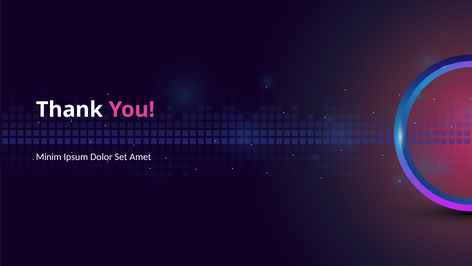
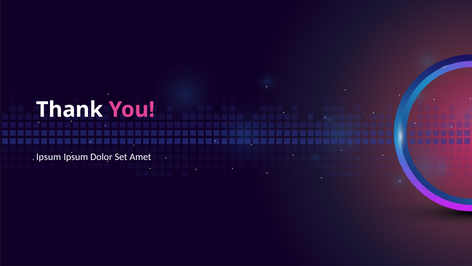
Minim at (49, 157): Minim -> Ipsum
